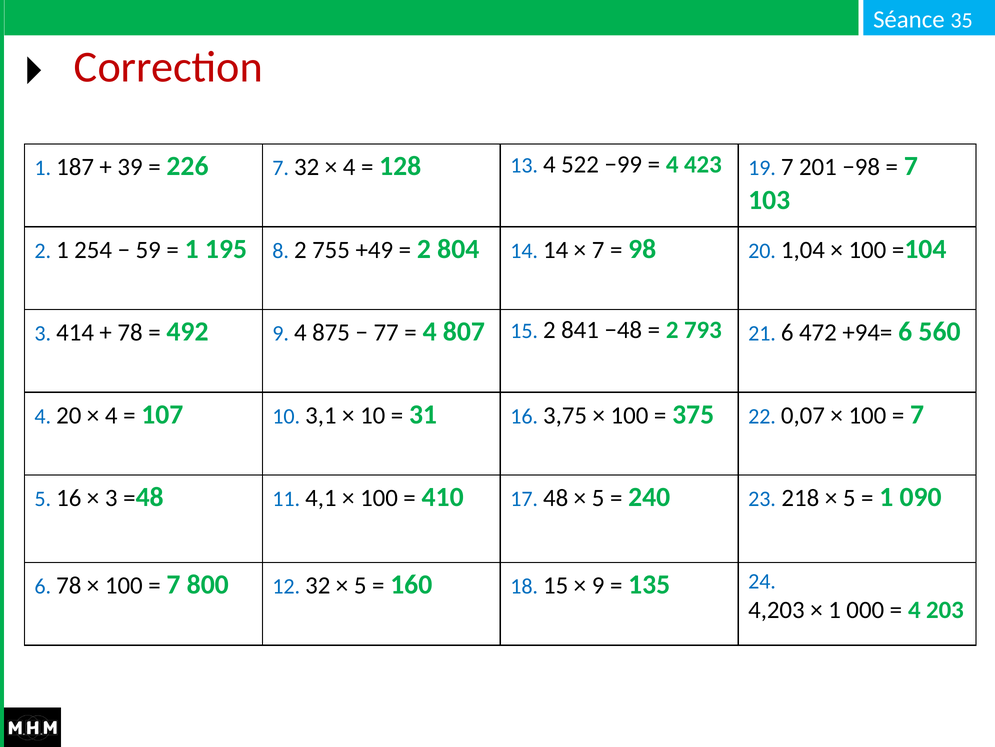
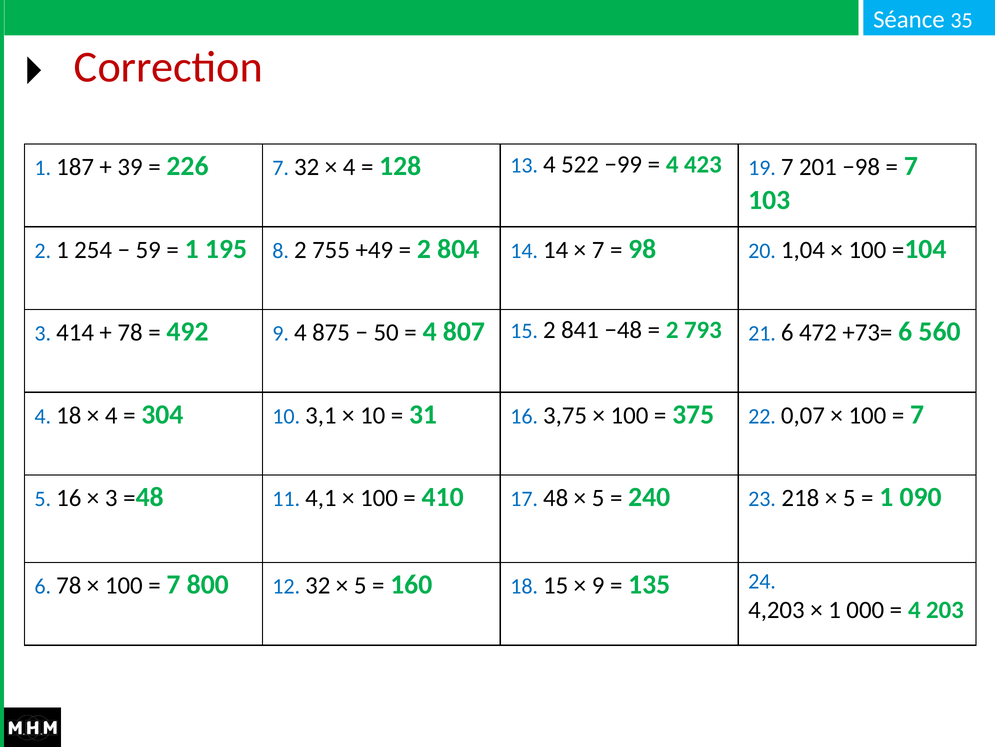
77: 77 -> 50
+94=: +94= -> +73=
4 20: 20 -> 18
107: 107 -> 304
